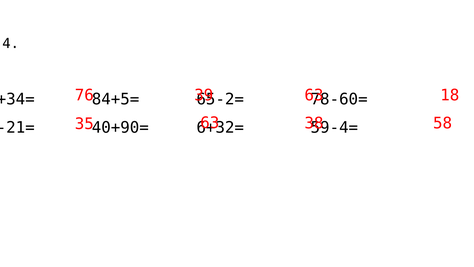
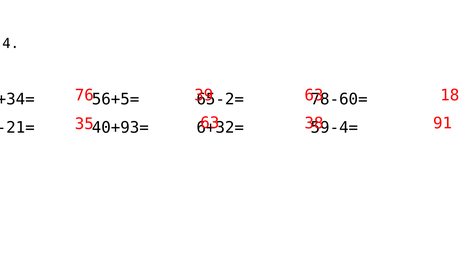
84+5=: 84+5= -> 56+5=
58: 58 -> 91
40+90=: 40+90= -> 40+93=
